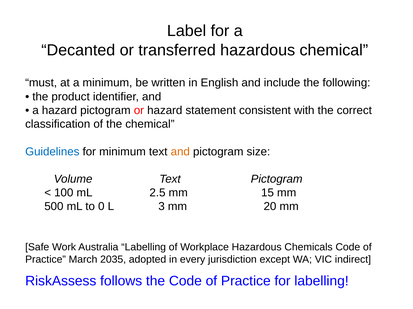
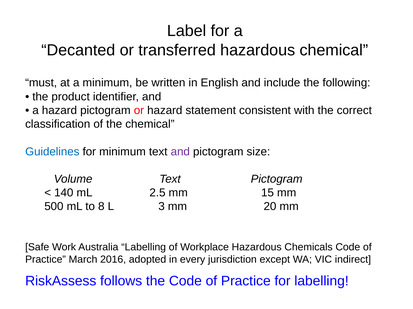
and at (180, 152) colour: orange -> purple
100: 100 -> 140
0: 0 -> 8
2035: 2035 -> 2016
